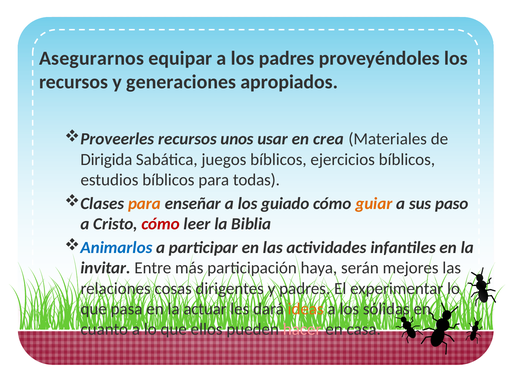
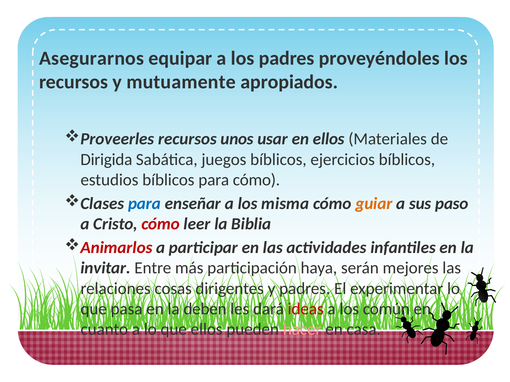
generaciones: generaciones -> mutuamente
en crea: crea -> ellos
para todas: todas -> cómo
para at (144, 204) colour: orange -> blue
guiado: guiado -> misma
Animarlos colour: blue -> red
actuar: actuar -> deben
ideas colour: orange -> red
sólidas: sólidas -> común
